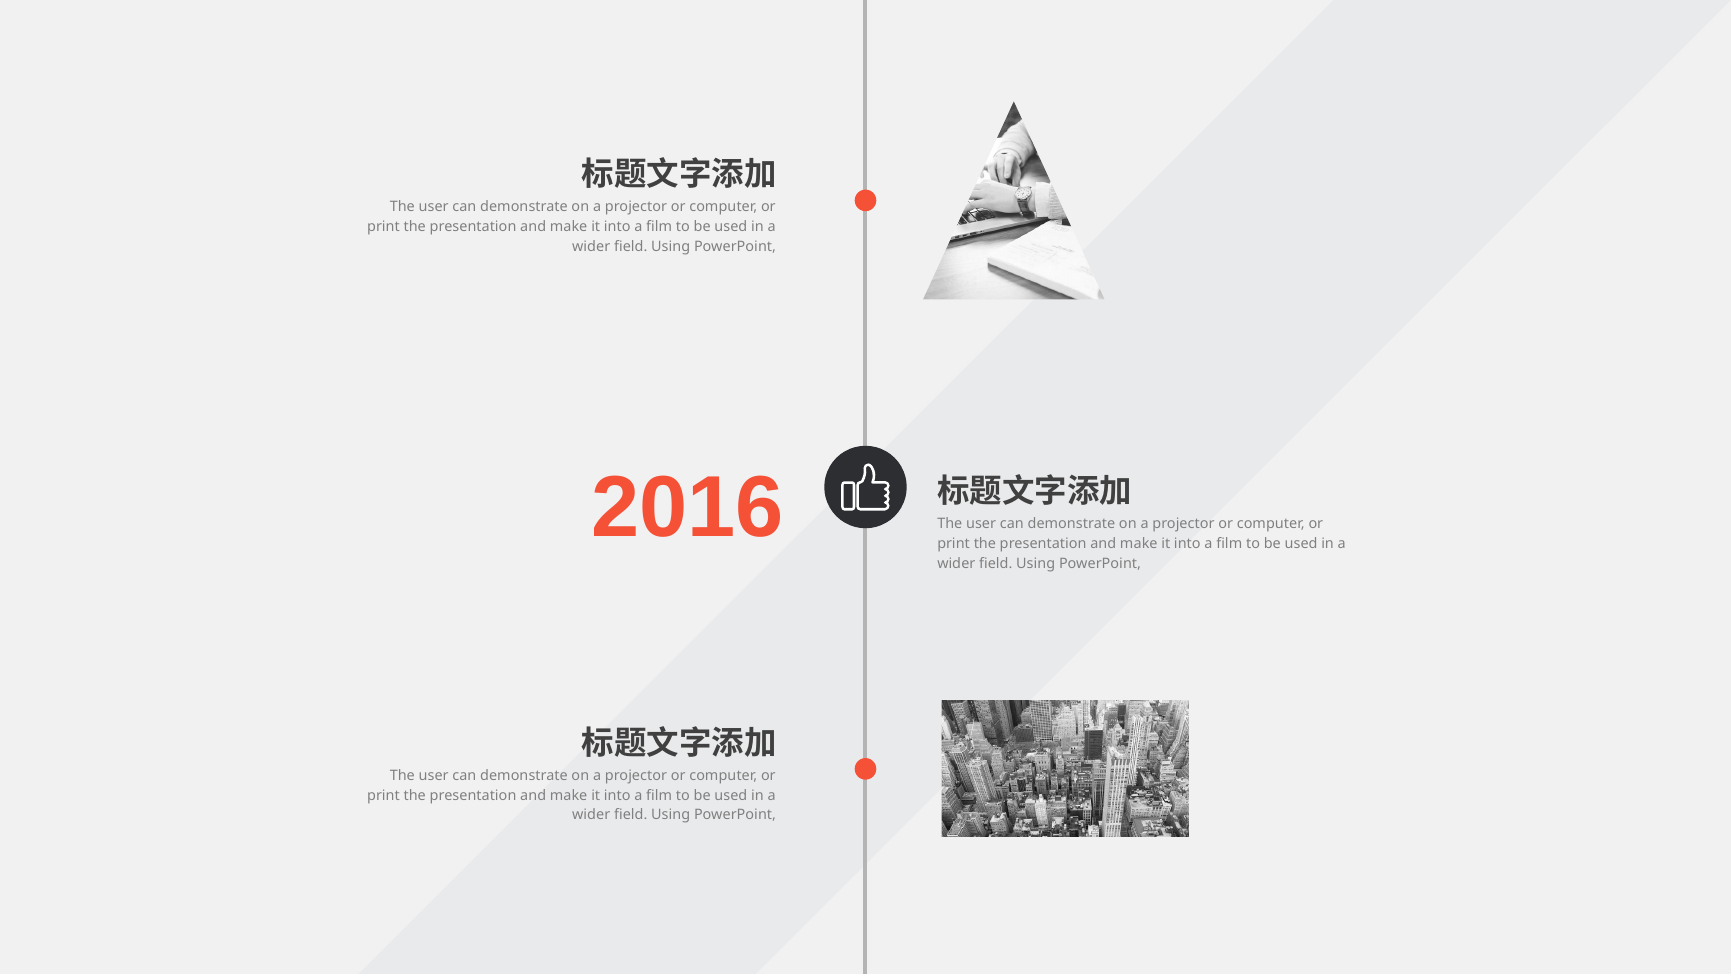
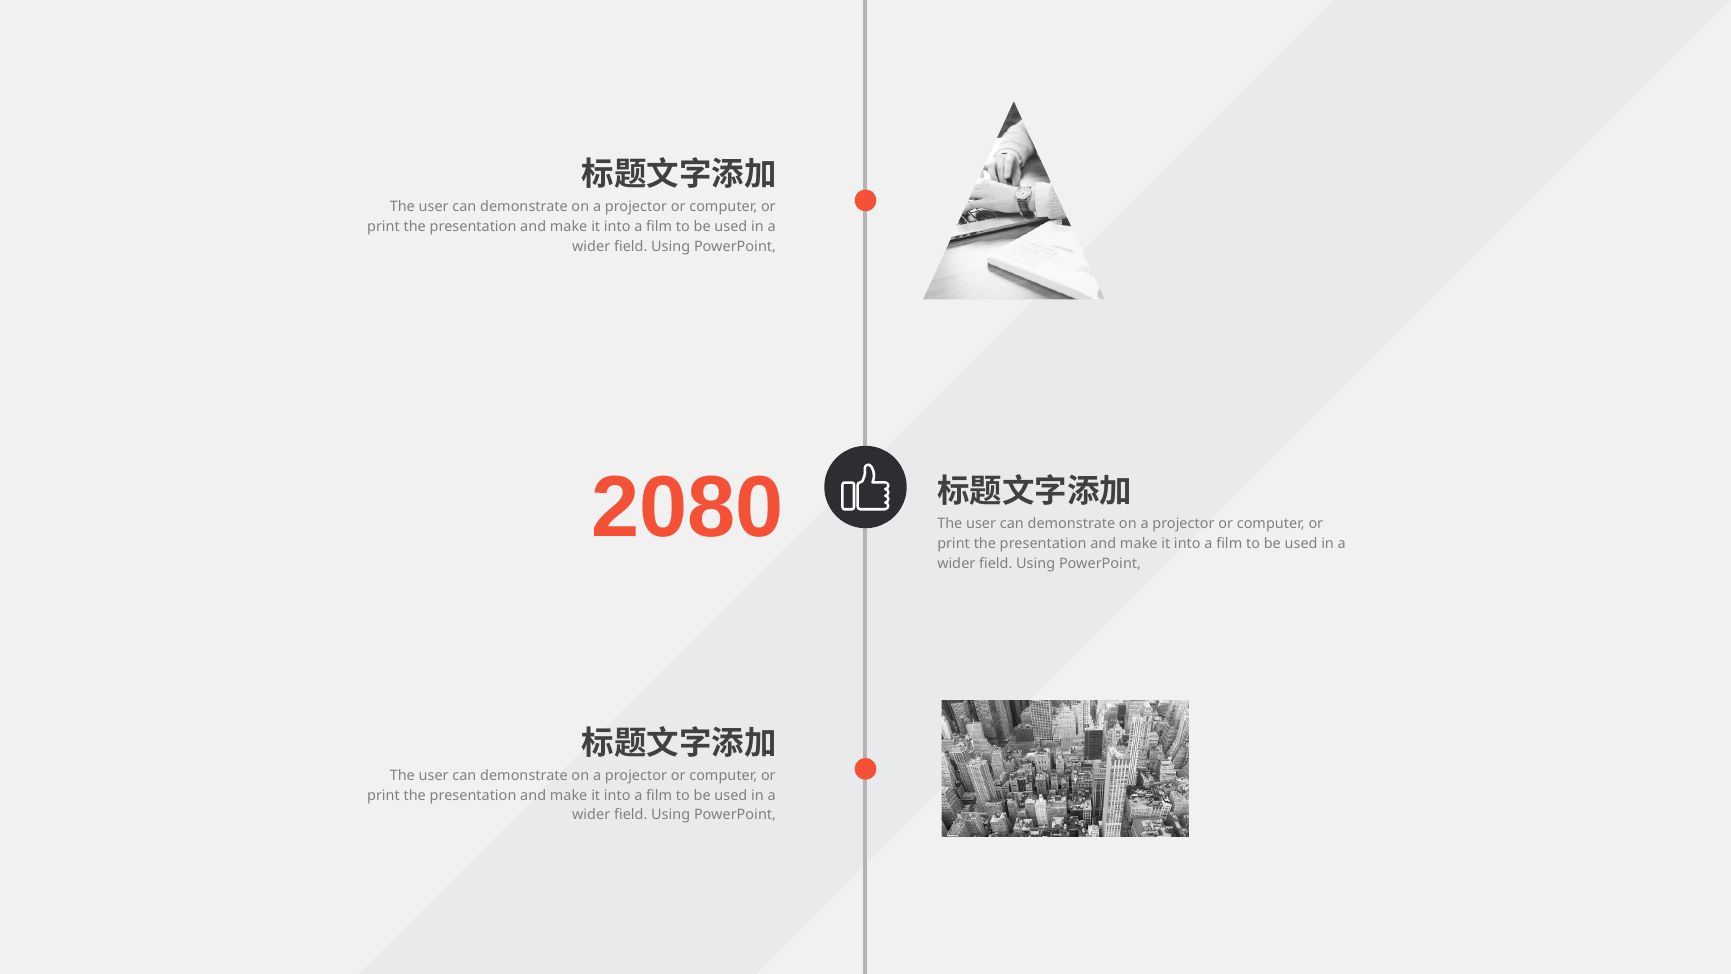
2016: 2016 -> 2080
